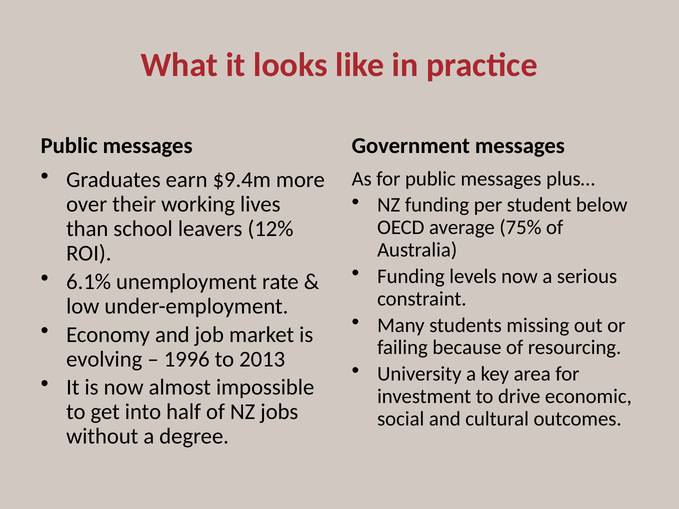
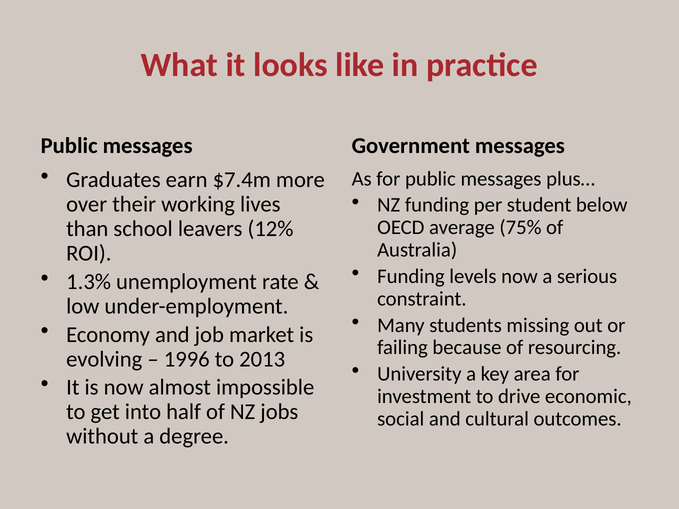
$9.4m: $9.4m -> $7.4m
6.1%: 6.1% -> 1.3%
